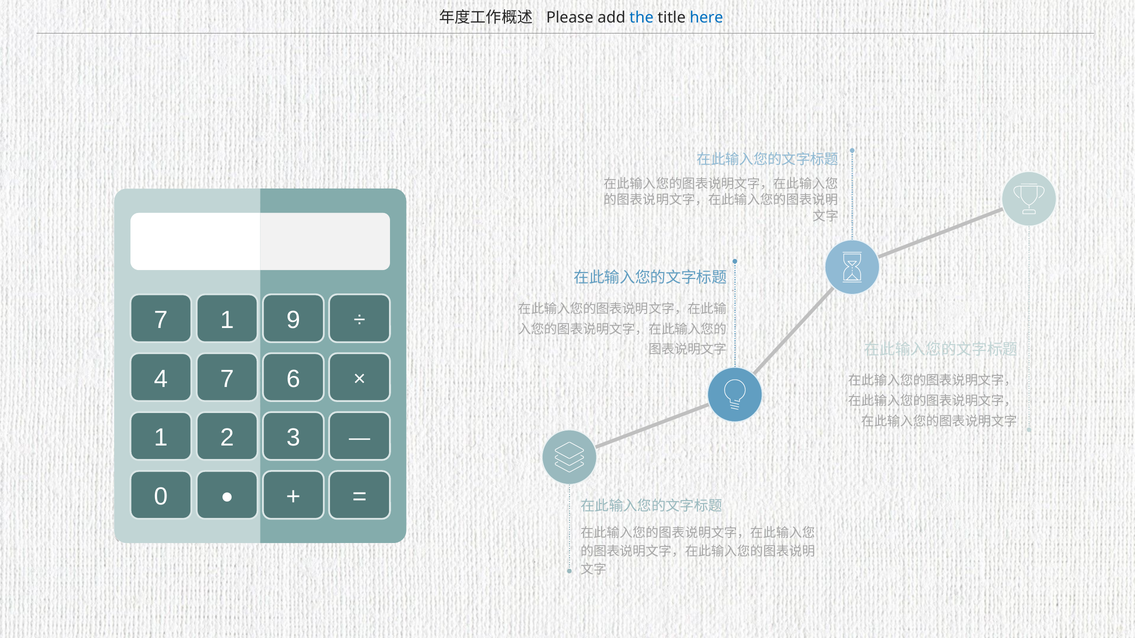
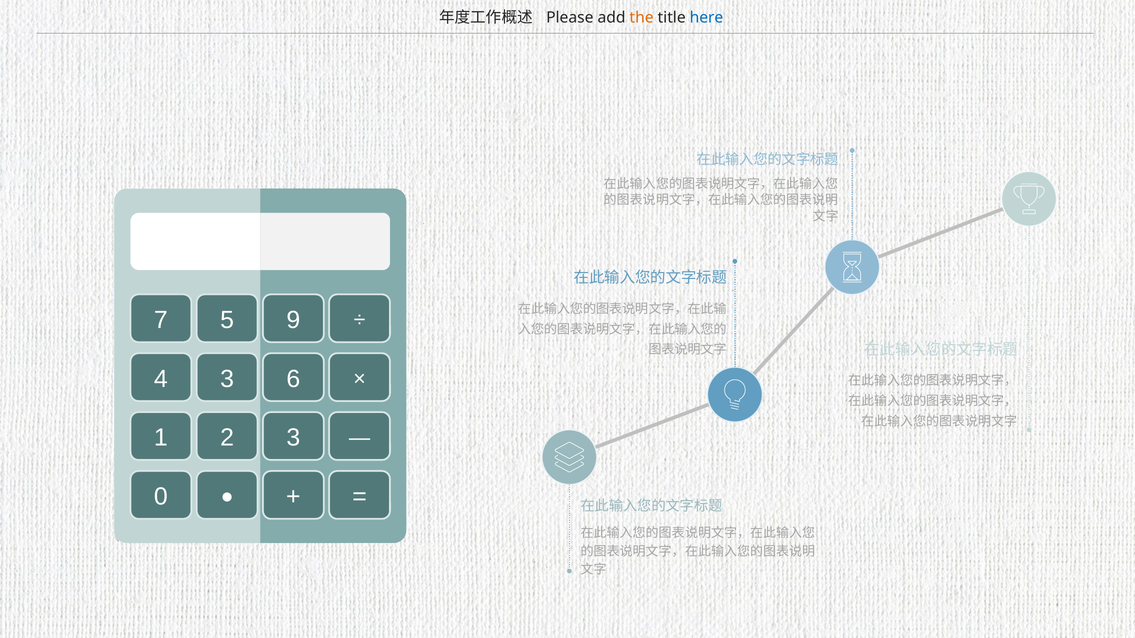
the colour: blue -> orange
7 1: 1 -> 5
4 7: 7 -> 3
